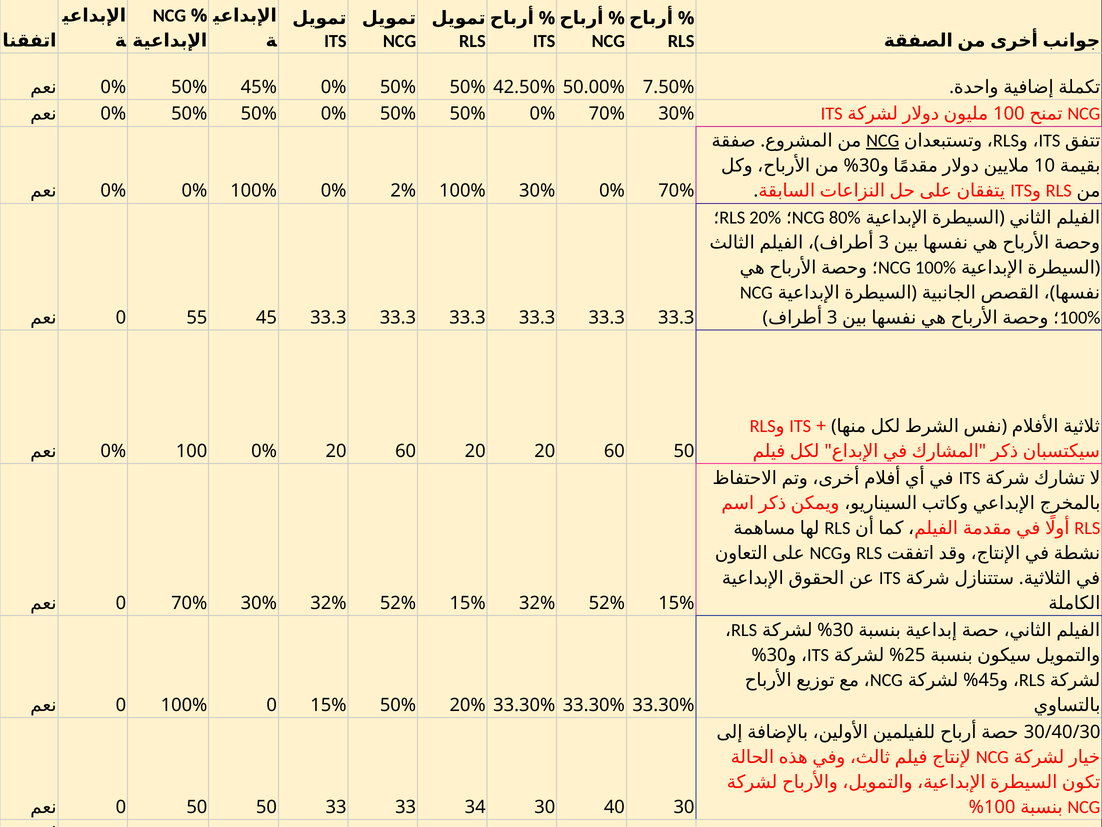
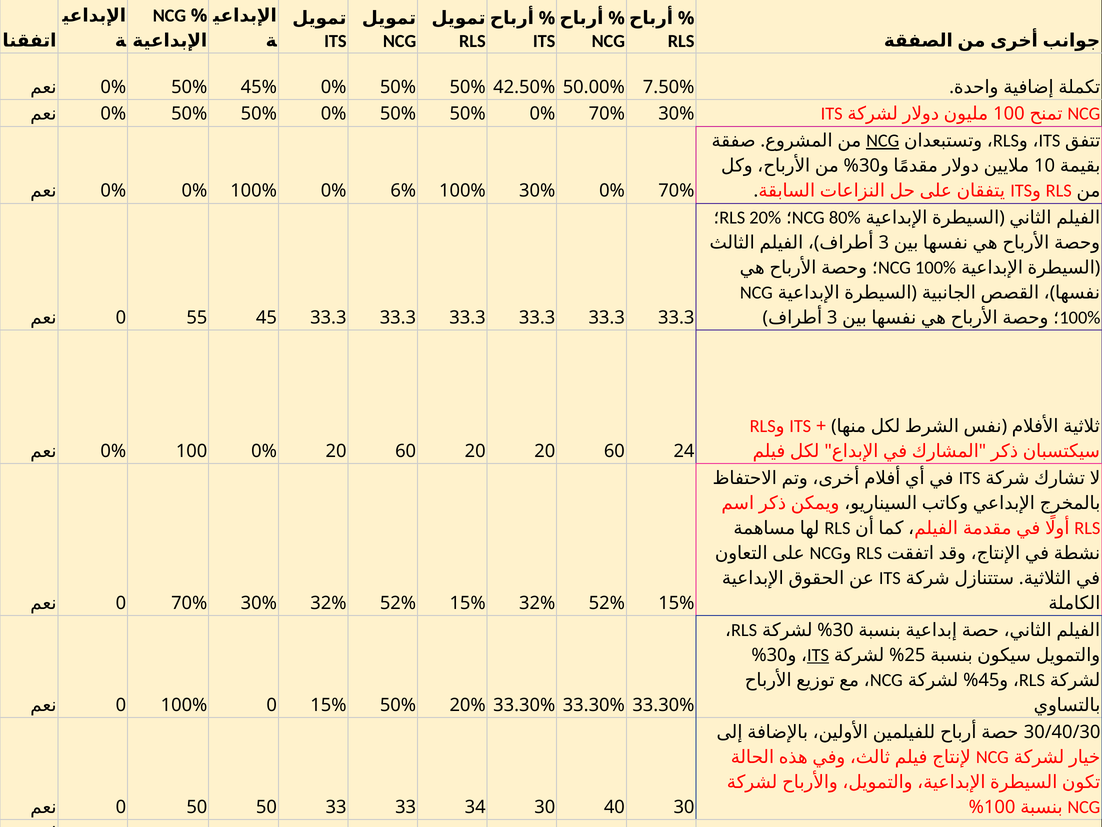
2%: 2% -> 6%
60 50: 50 -> 24
ITS at (818, 655) underline: none -> present
